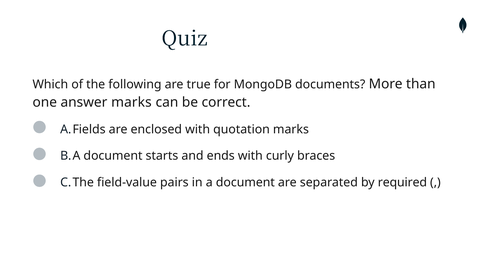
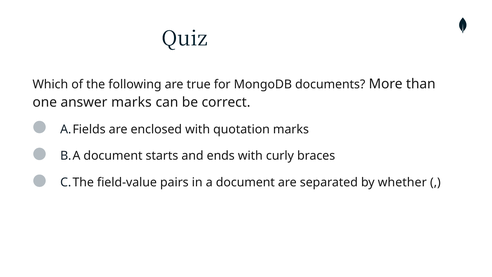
required: required -> whether
